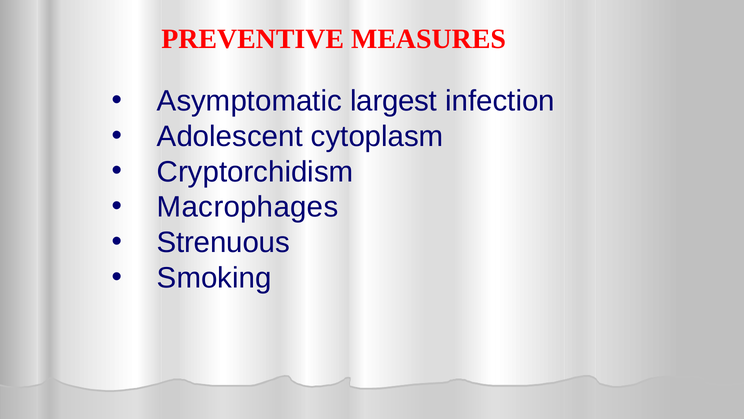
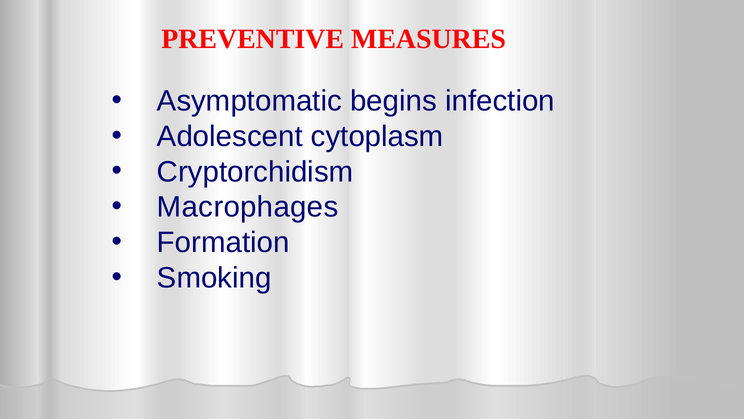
largest: largest -> begins
Strenuous: Strenuous -> Formation
